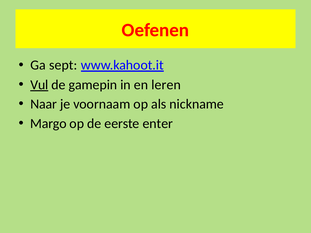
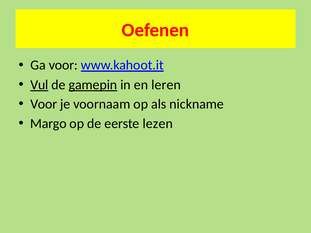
Ga sept: sept -> voor
gamepin underline: none -> present
Naar at (44, 104): Naar -> Voor
enter: enter -> lezen
